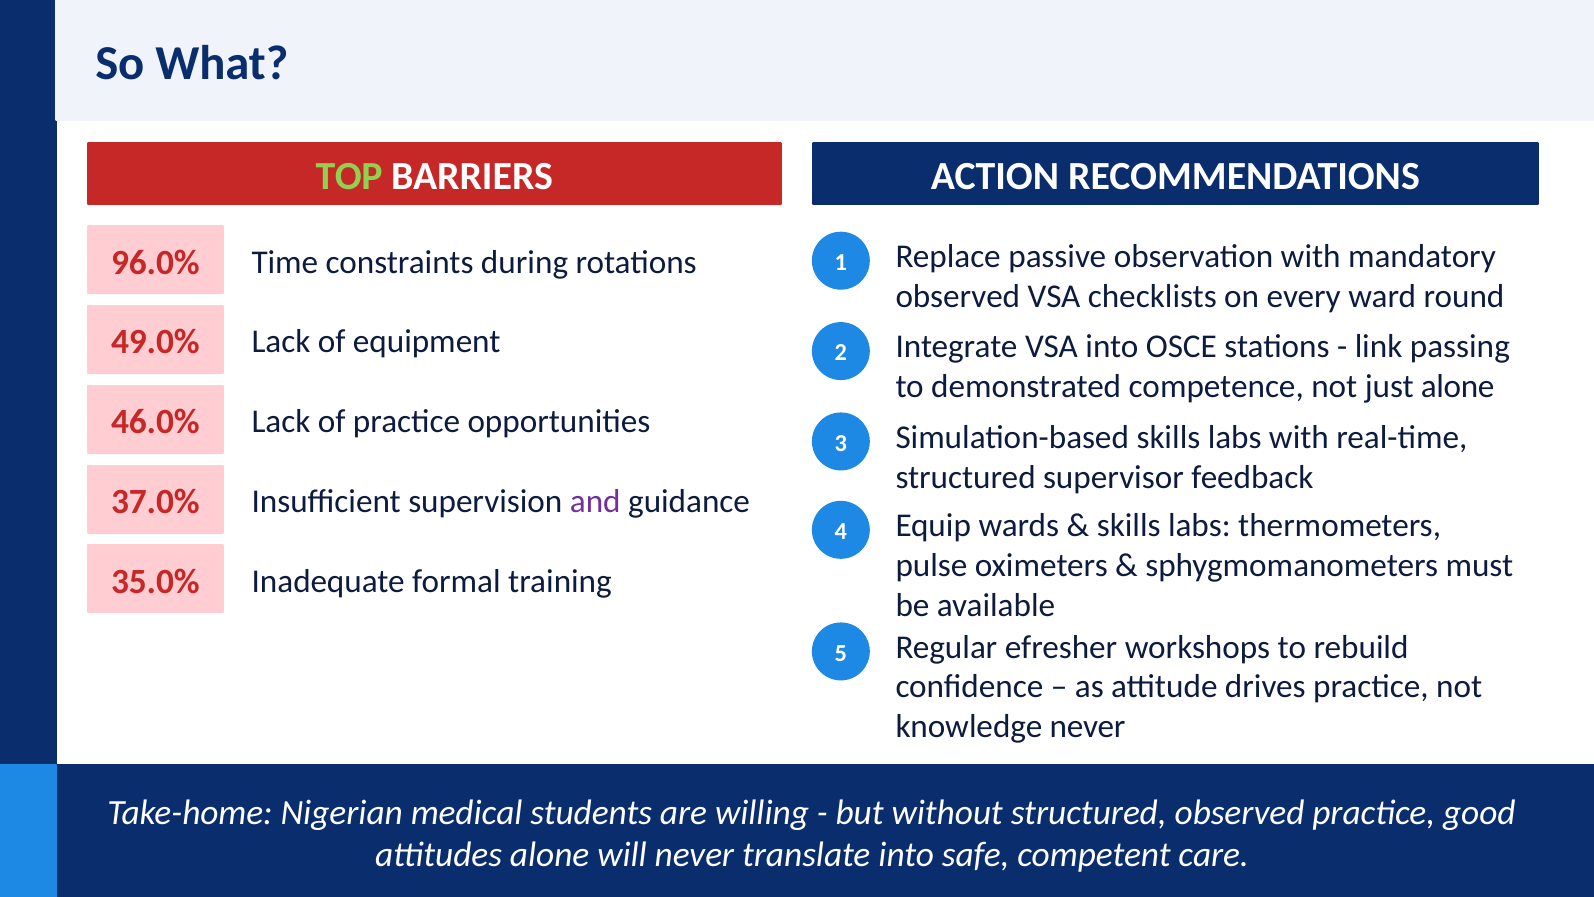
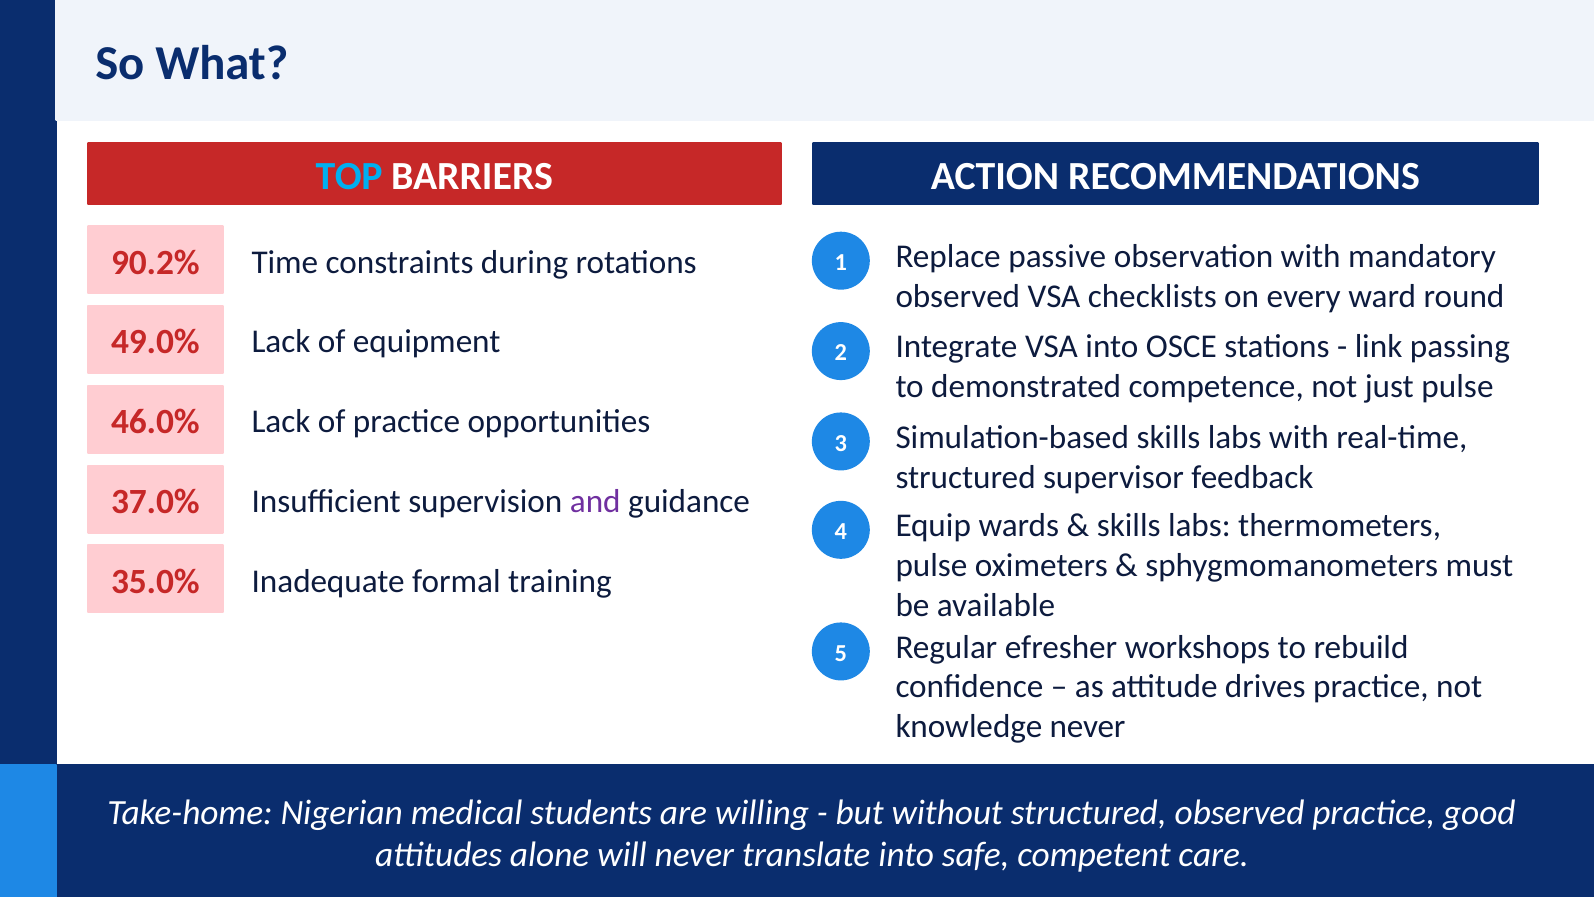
TOP colour: light green -> light blue
96.0%: 96.0% -> 90.2%
just alone: alone -> pulse
